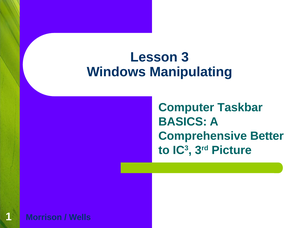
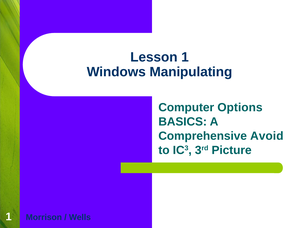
Lesson 3: 3 -> 1
Taskbar: Taskbar -> Options
Better: Better -> Avoid
